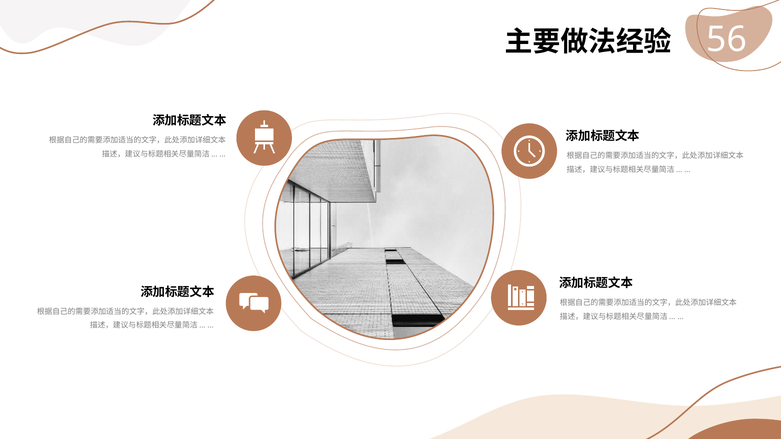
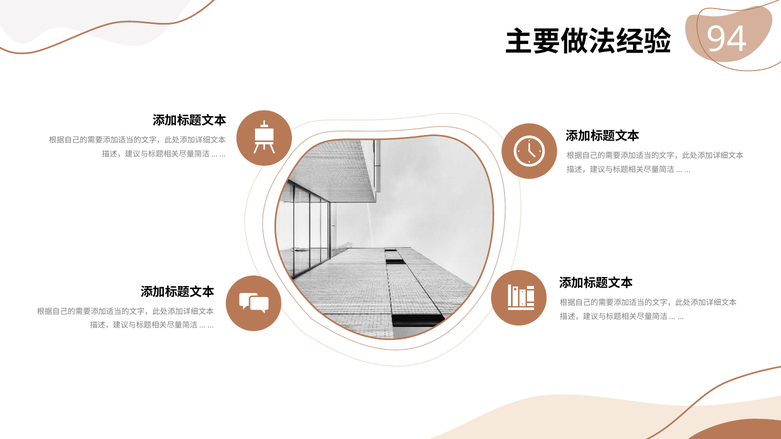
56: 56 -> 94
